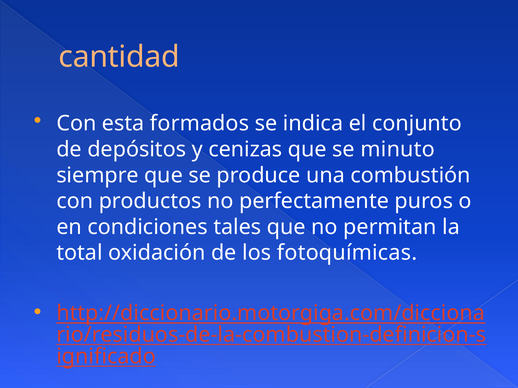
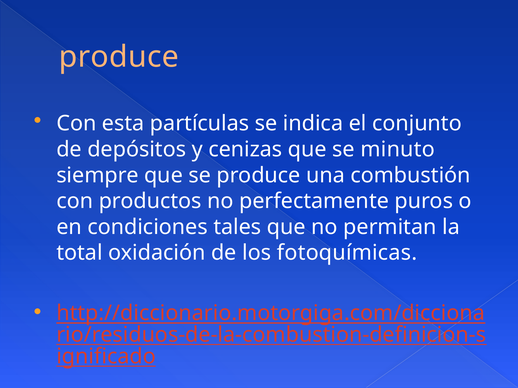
cantidad at (119, 57): cantidad -> produce
formados: formados -> partículas
